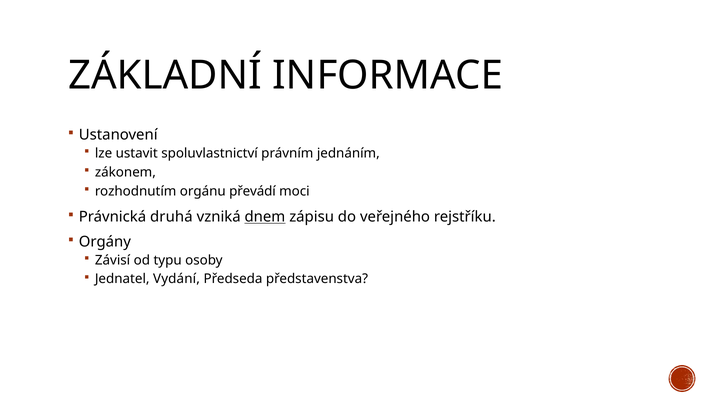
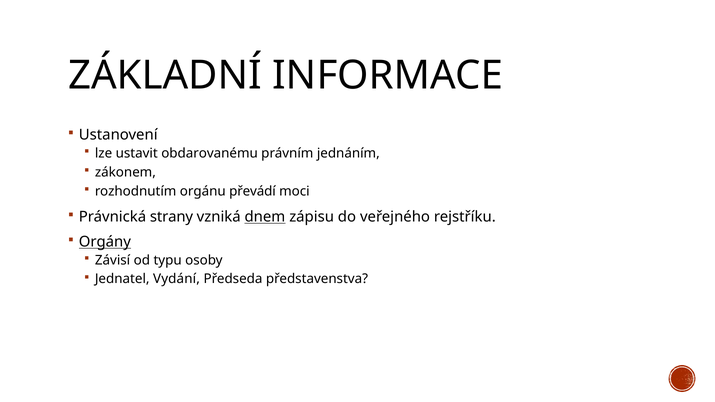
spoluvlastnictví: spoluvlastnictví -> obdarovanému
druhá: druhá -> strany
Orgány underline: none -> present
